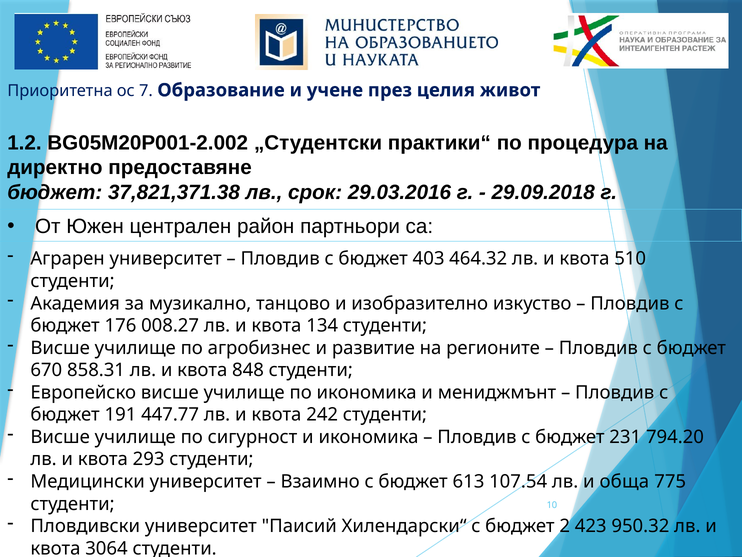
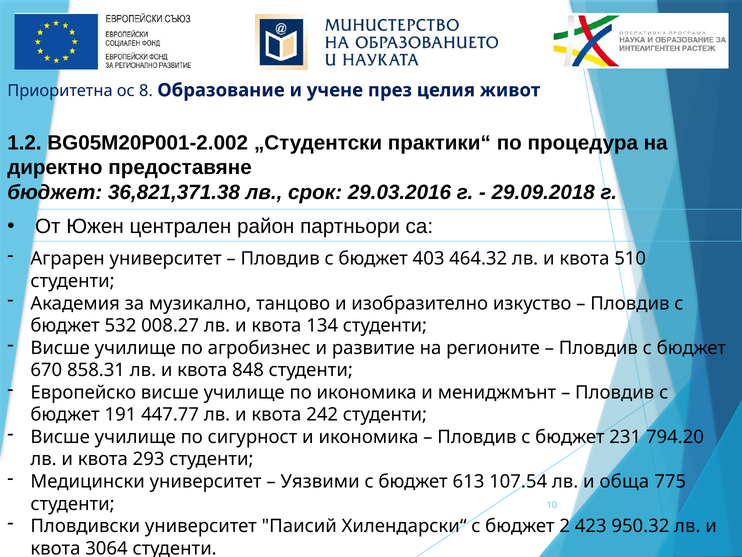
7: 7 -> 8
37,821,371.38: 37,821,371.38 -> 36,821,371.38
176: 176 -> 532
Взаимно: Взаимно -> Уязвими
